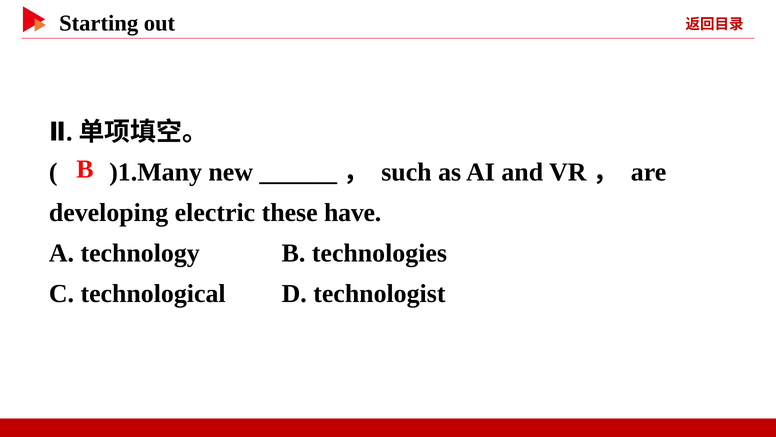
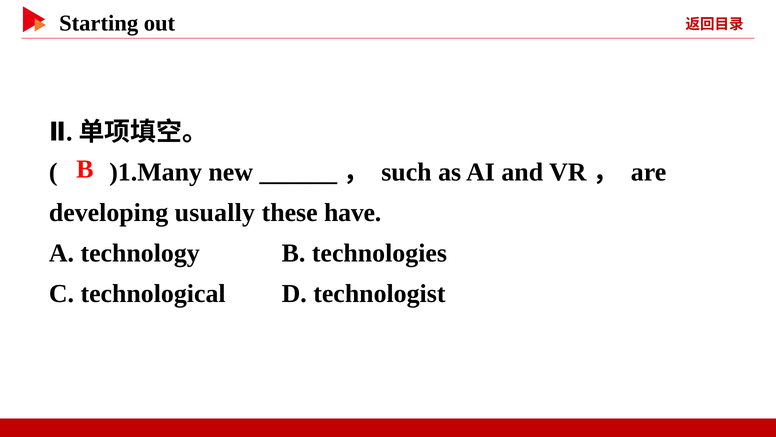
electric: electric -> usually
